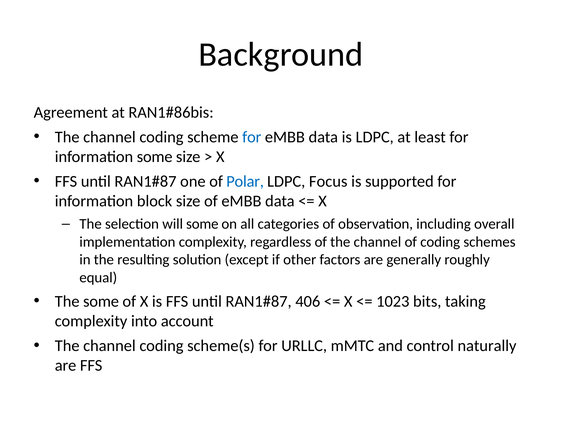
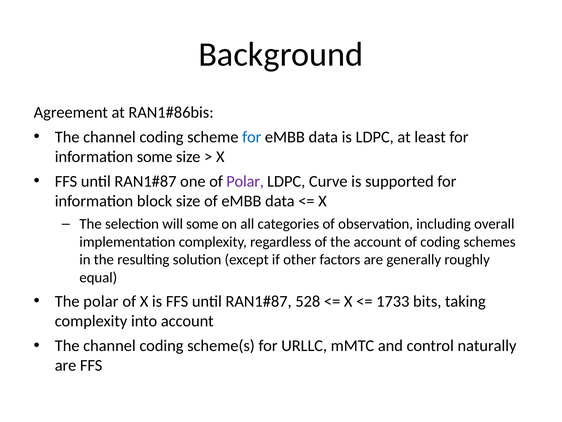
Polar at (245, 181) colour: blue -> purple
Focus: Focus -> Curve
of the channel: channel -> account
The some: some -> polar
406: 406 -> 528
1023: 1023 -> 1733
